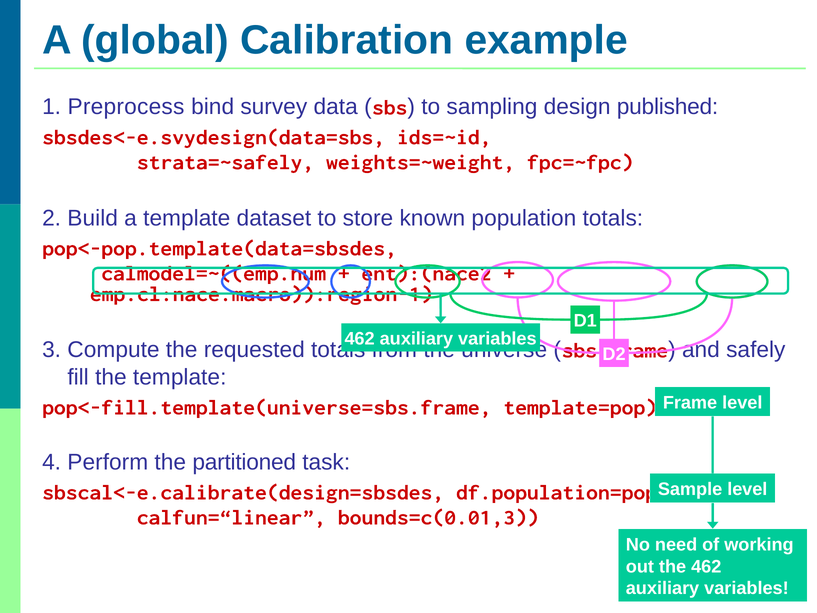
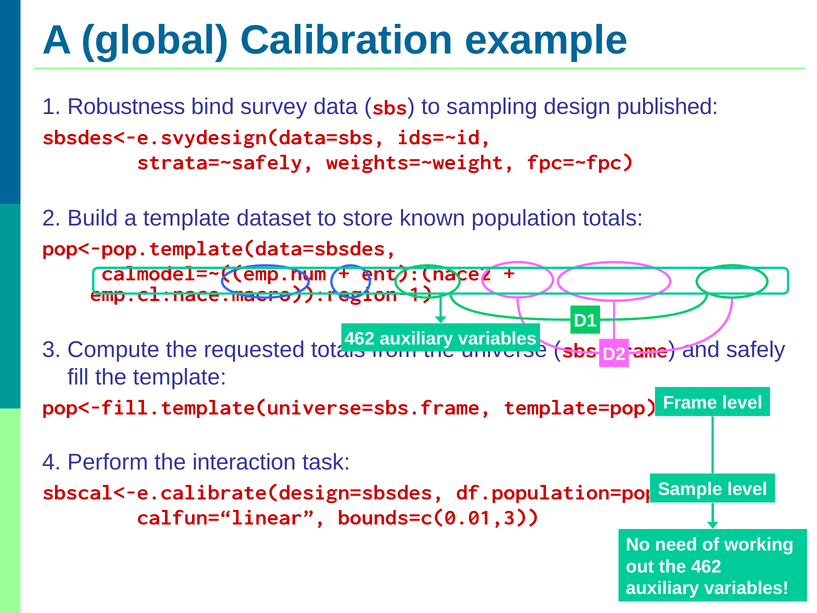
Preprocess: Preprocess -> Robustness
partitioned: partitioned -> interaction
